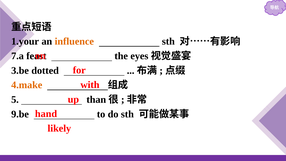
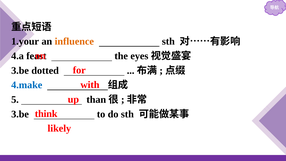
7.a: 7.a -> 4.a
4.make colour: orange -> blue
hand: hand -> think
9.be at (20, 114): 9.be -> 3.be
